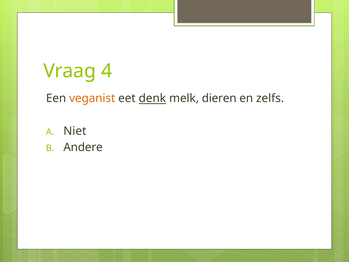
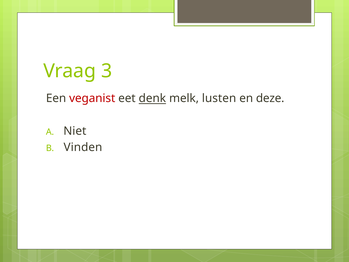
4: 4 -> 3
veganist colour: orange -> red
dieren: dieren -> lusten
zelfs: zelfs -> deze
Andere: Andere -> Vinden
